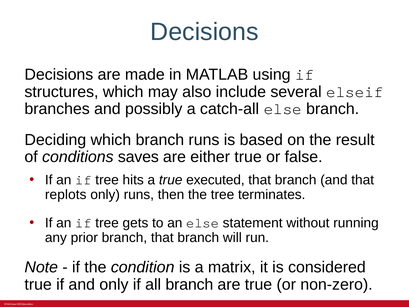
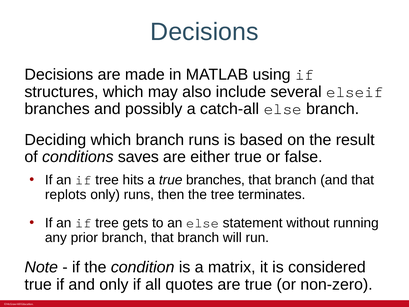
true executed: executed -> branches
all branch: branch -> quotes
